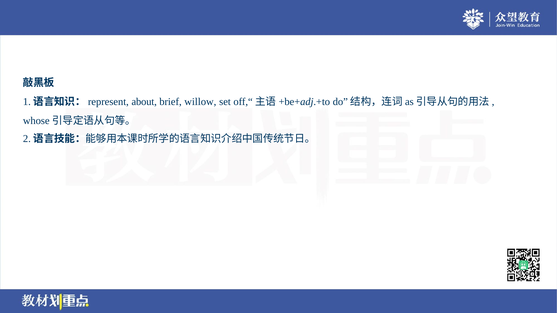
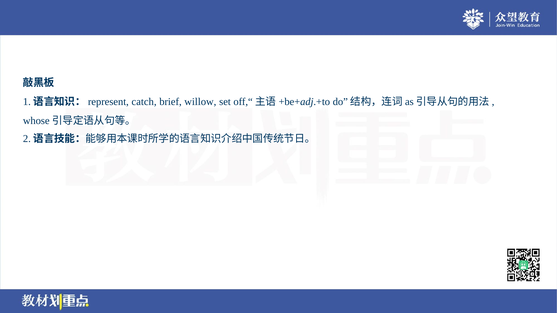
about: about -> catch
